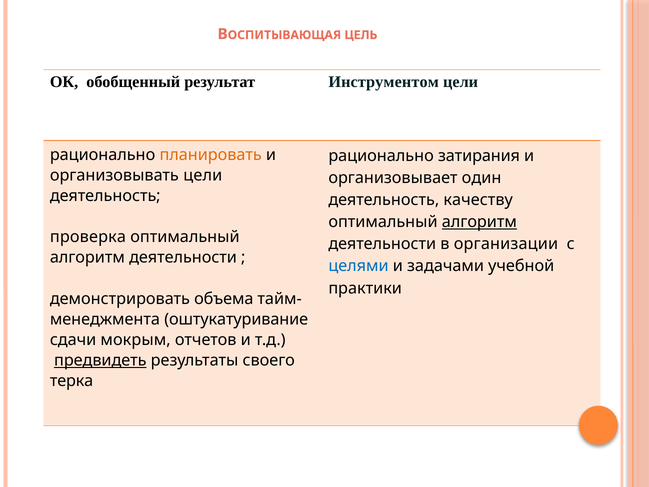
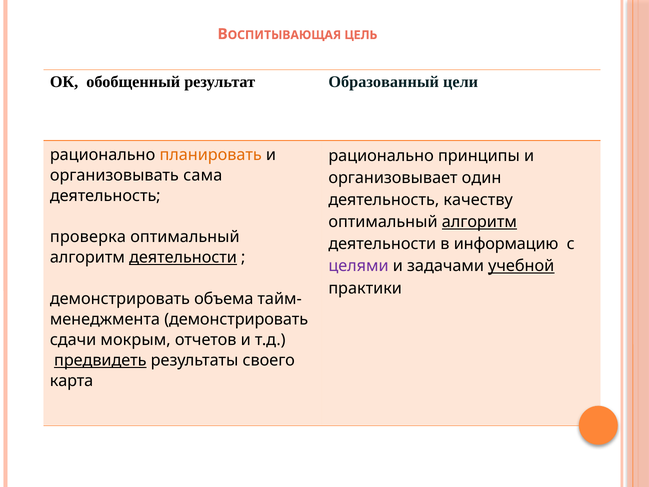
Инструментом: Инструментом -> Образованный
затирания: затирания -> принципы
организовывать цели: цели -> сама
организации: организации -> информацию
деятельности at (183, 257) underline: none -> present
целями colour: blue -> purple
учебной underline: none -> present
оштукатуривание at (236, 319): оштукатуривание -> демонстрировать
терка: терка -> карта
